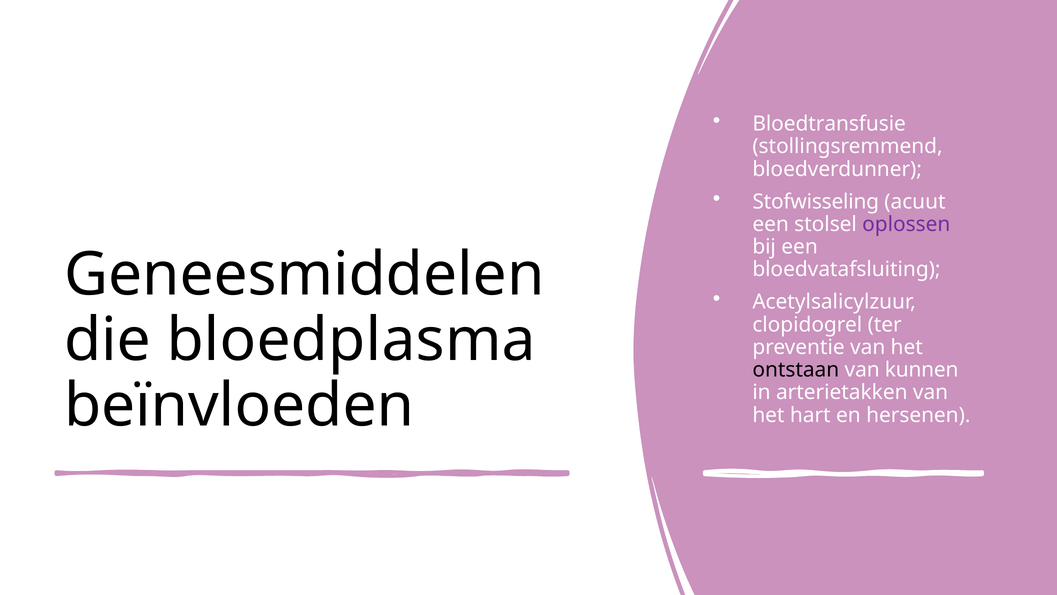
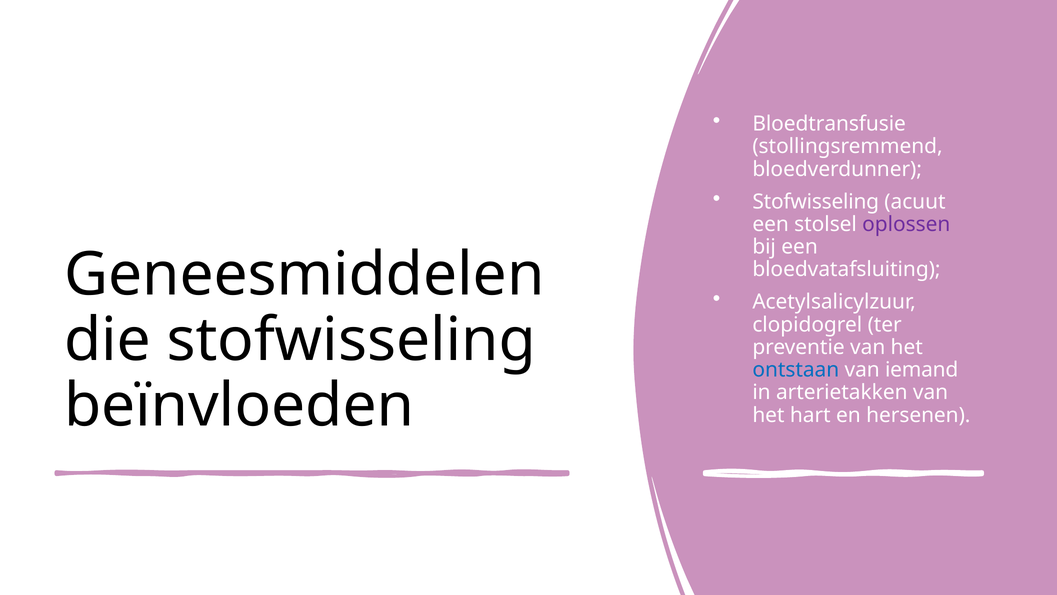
die bloedplasma: bloedplasma -> stofwisseling
ontstaan colour: black -> blue
kunnen: kunnen -> iemand
